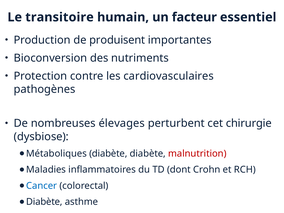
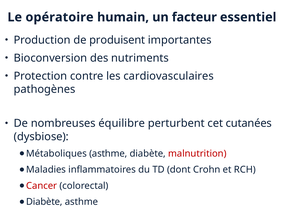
transitoire: transitoire -> opératoire
élevages: élevages -> équilibre
chirurgie: chirurgie -> cutanées
Métaboliques diabète: diabète -> asthme
Cancer colour: blue -> red
